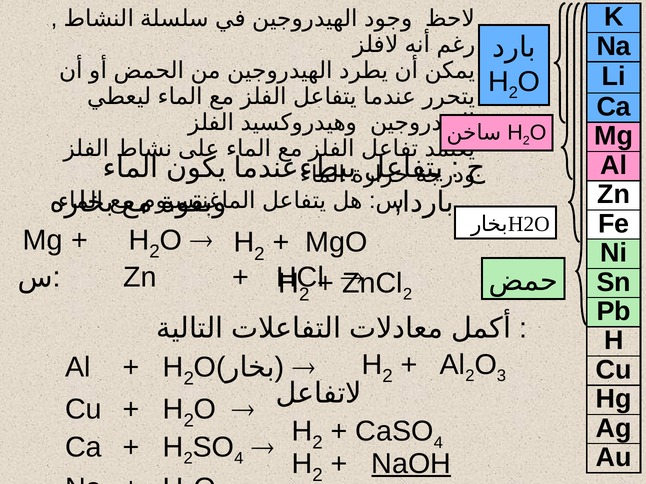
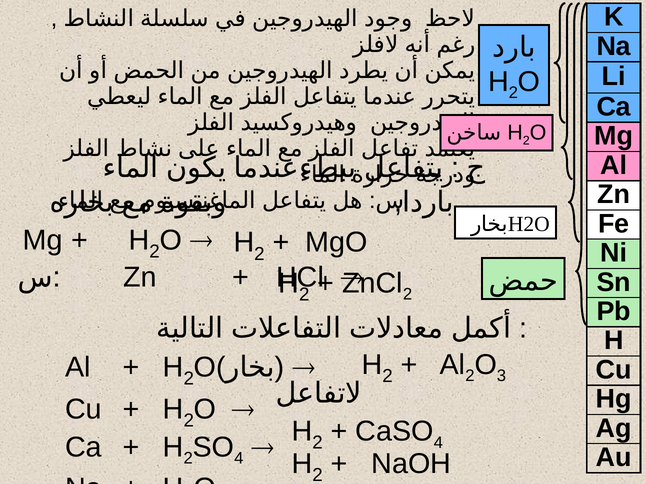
NaOH underline: present -> none
